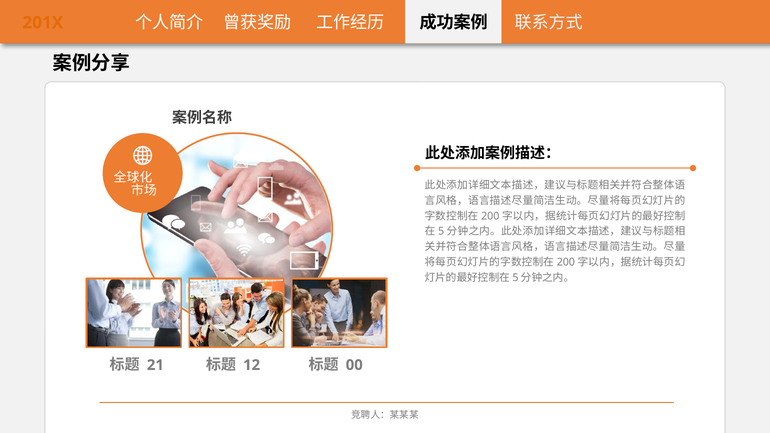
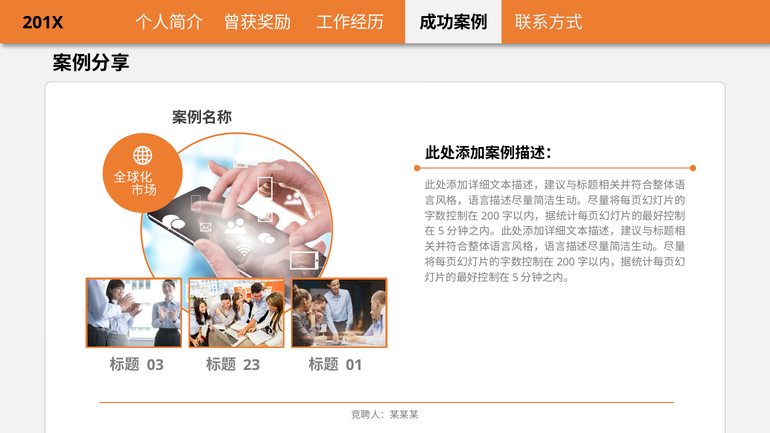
201X colour: orange -> black
21: 21 -> 03
12: 12 -> 23
00: 00 -> 01
